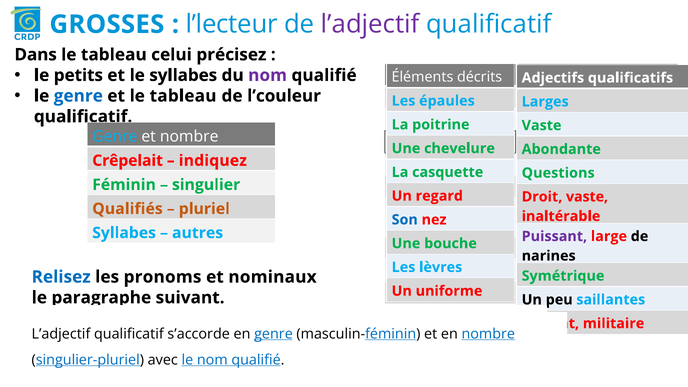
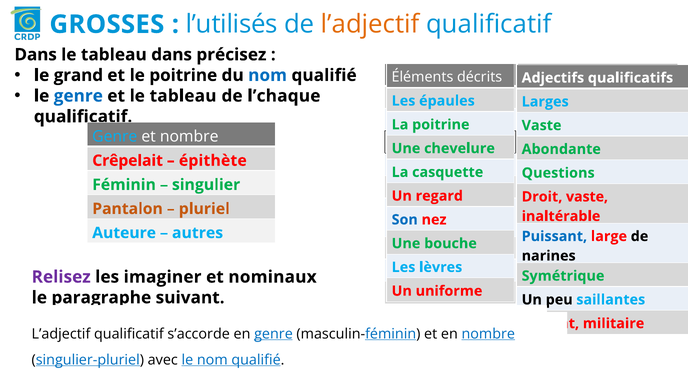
l’lecteur: l’lecteur -> l’utilisés
l’adjectif at (370, 24) colour: purple -> orange
tableau celui: celui -> dans
petits: petits -> grand
le syllabes: syllabes -> poitrine
nom at (268, 75) colour: purple -> blue
l’couleur: l’couleur -> l’chaque
indiquez: indiquez -> épithète
Qualifiés: Qualifiés -> Pantalon
Syllabes at (124, 233): Syllabes -> Auteure
Puissant at (554, 236) colour: purple -> blue
Relisez colour: blue -> purple
pronoms: pronoms -> imaginer
